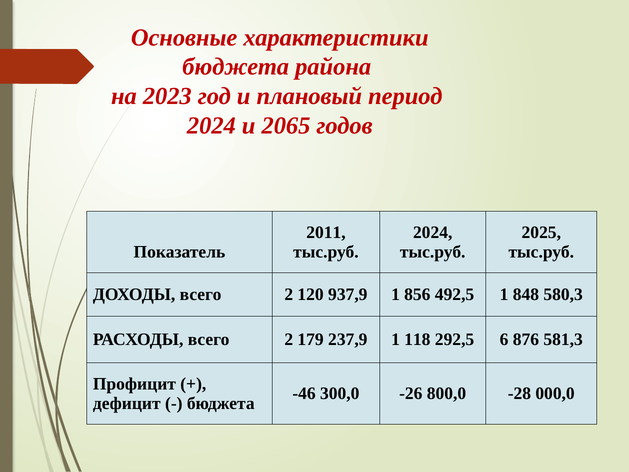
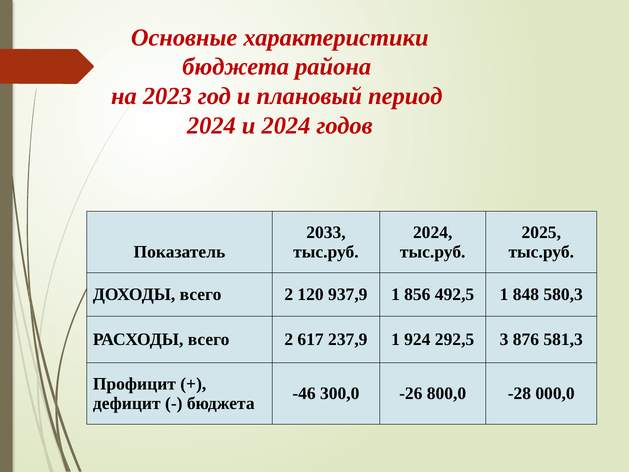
и 2065: 2065 -> 2024
2011: 2011 -> 2033
179: 179 -> 617
118: 118 -> 924
6: 6 -> 3
